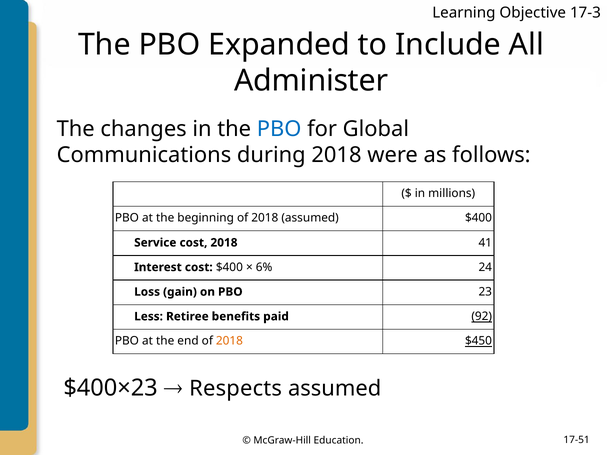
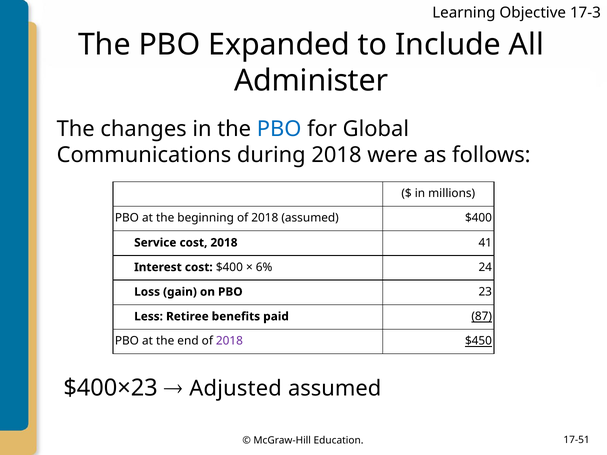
92: 92 -> 87
2018 at (229, 341) colour: orange -> purple
Respects: Respects -> Adjusted
